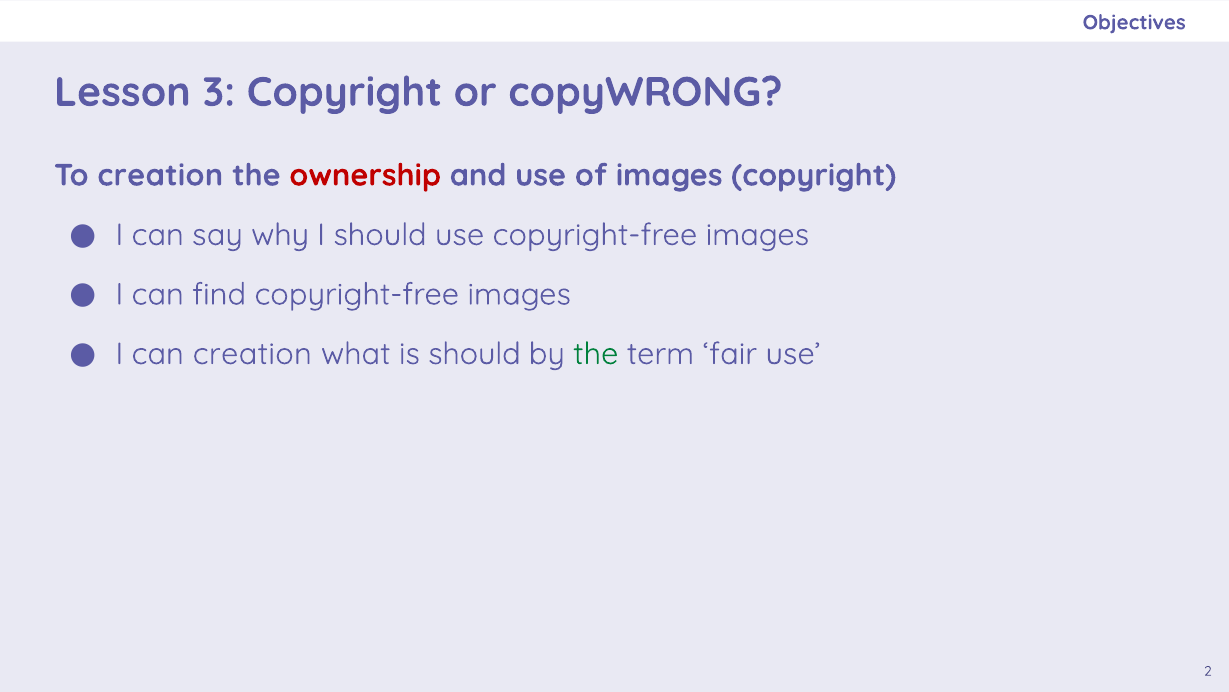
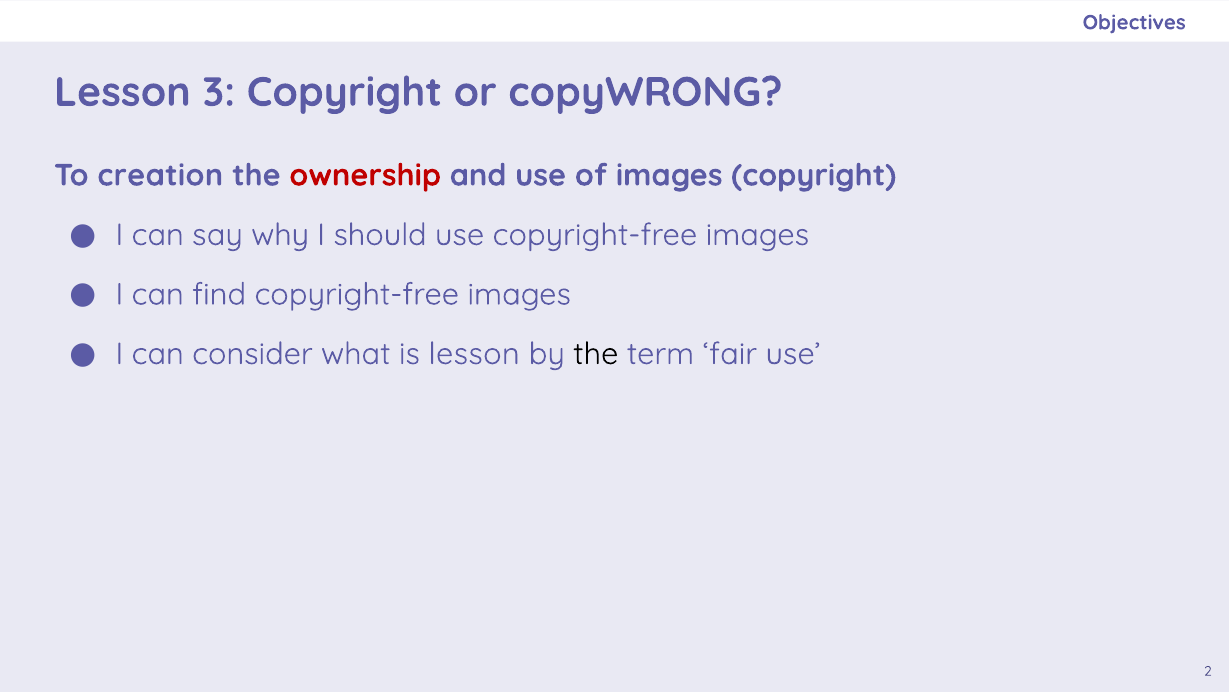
can creation: creation -> consider
is should: should -> lesson
the at (596, 354) colour: green -> black
